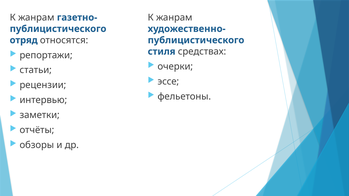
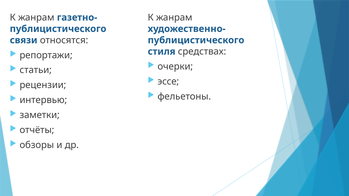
отряд: отряд -> связи
